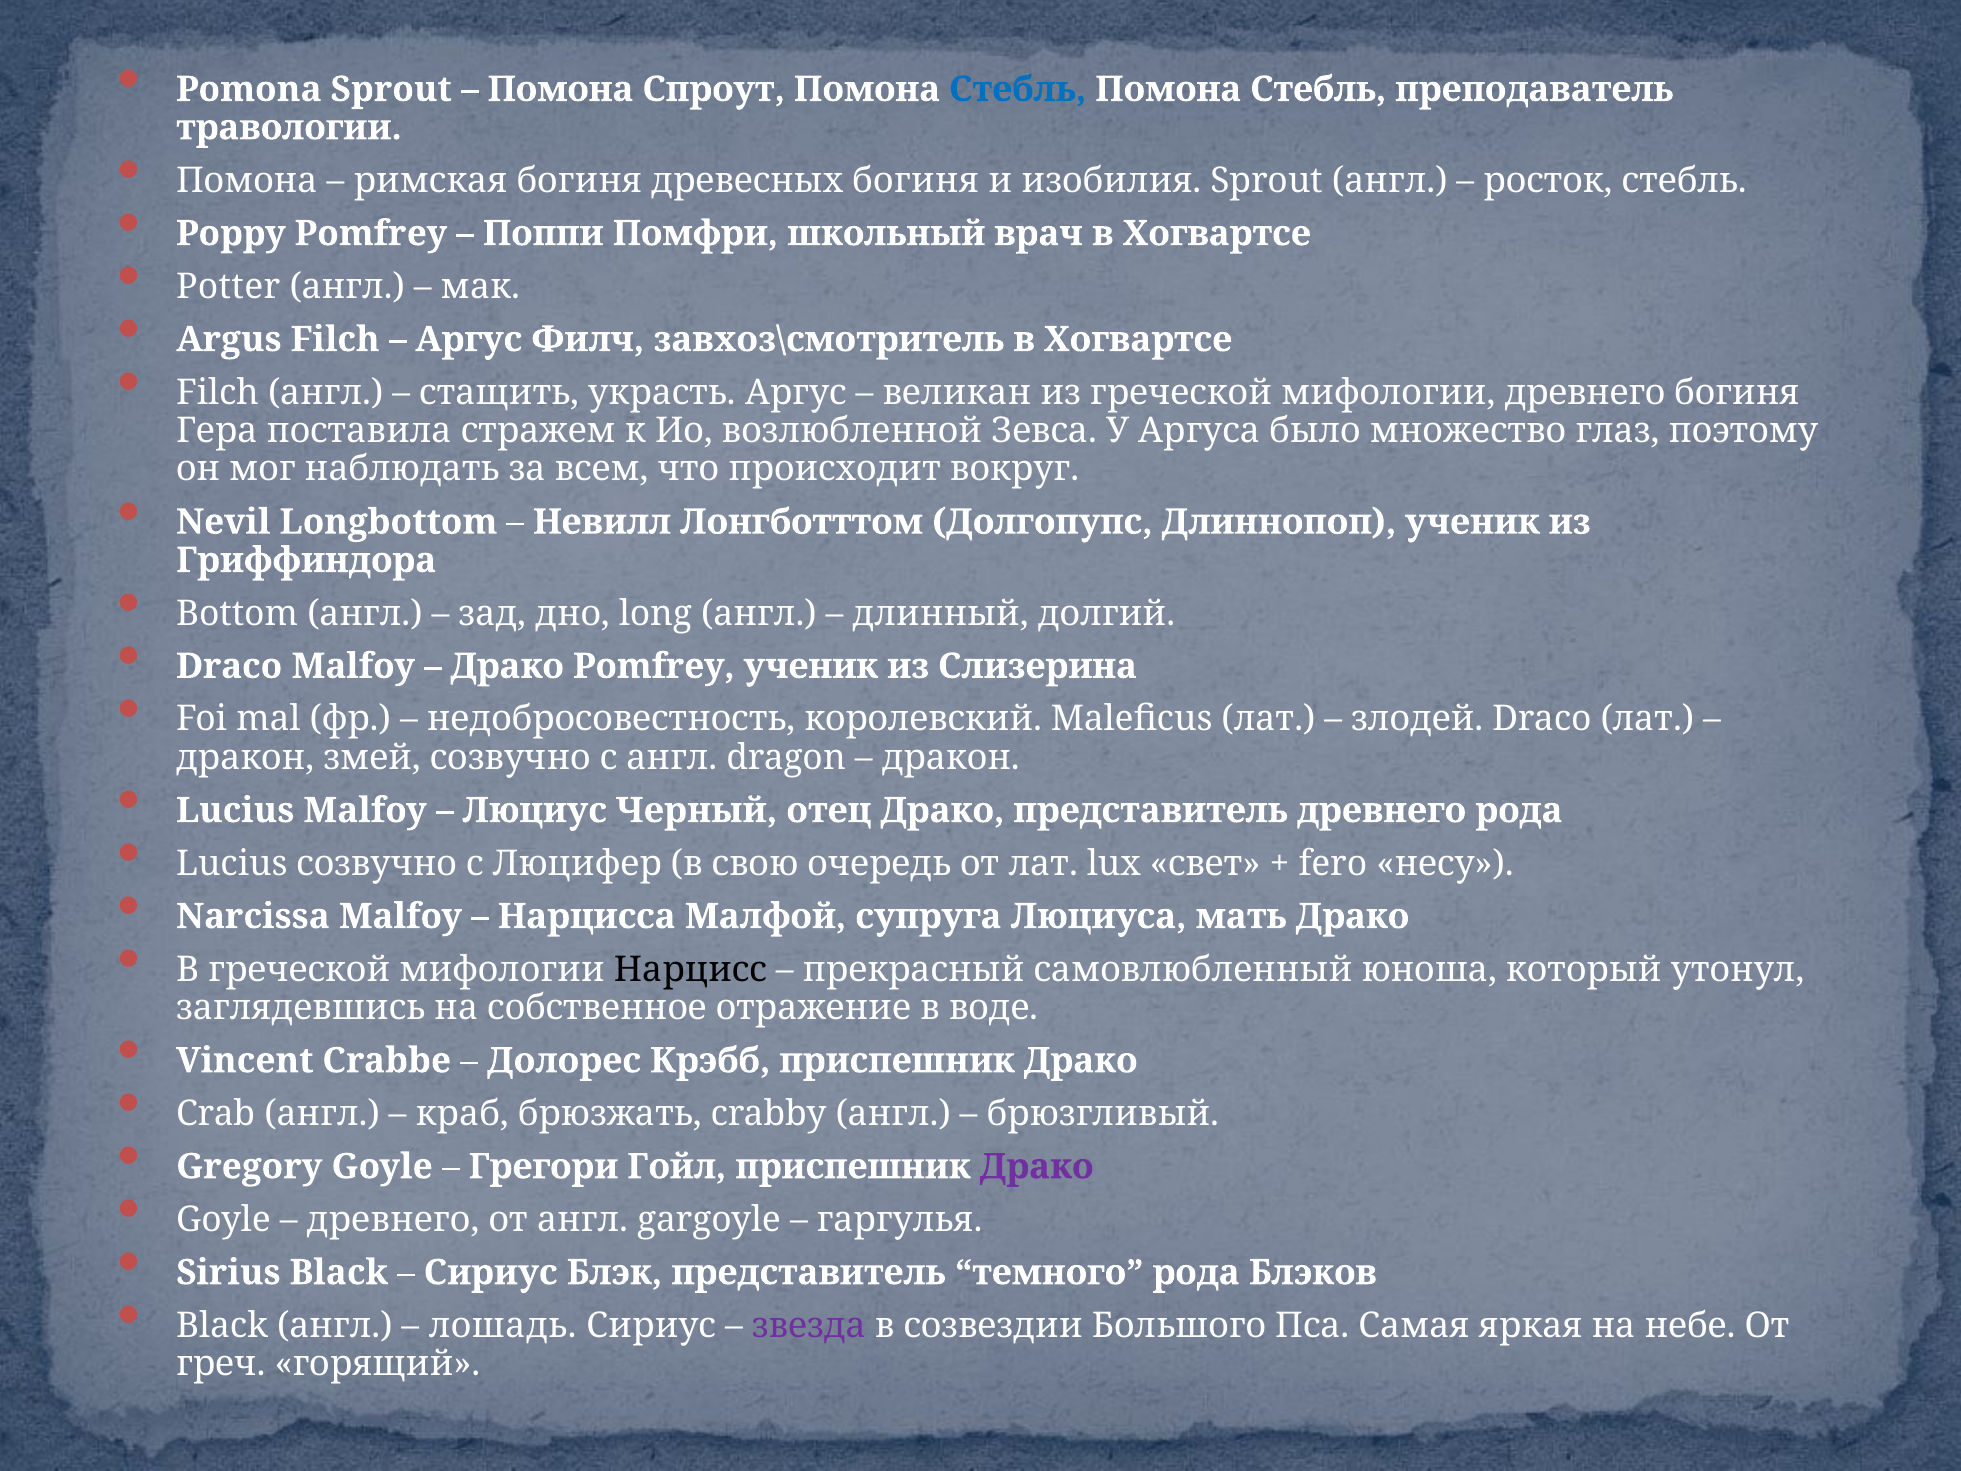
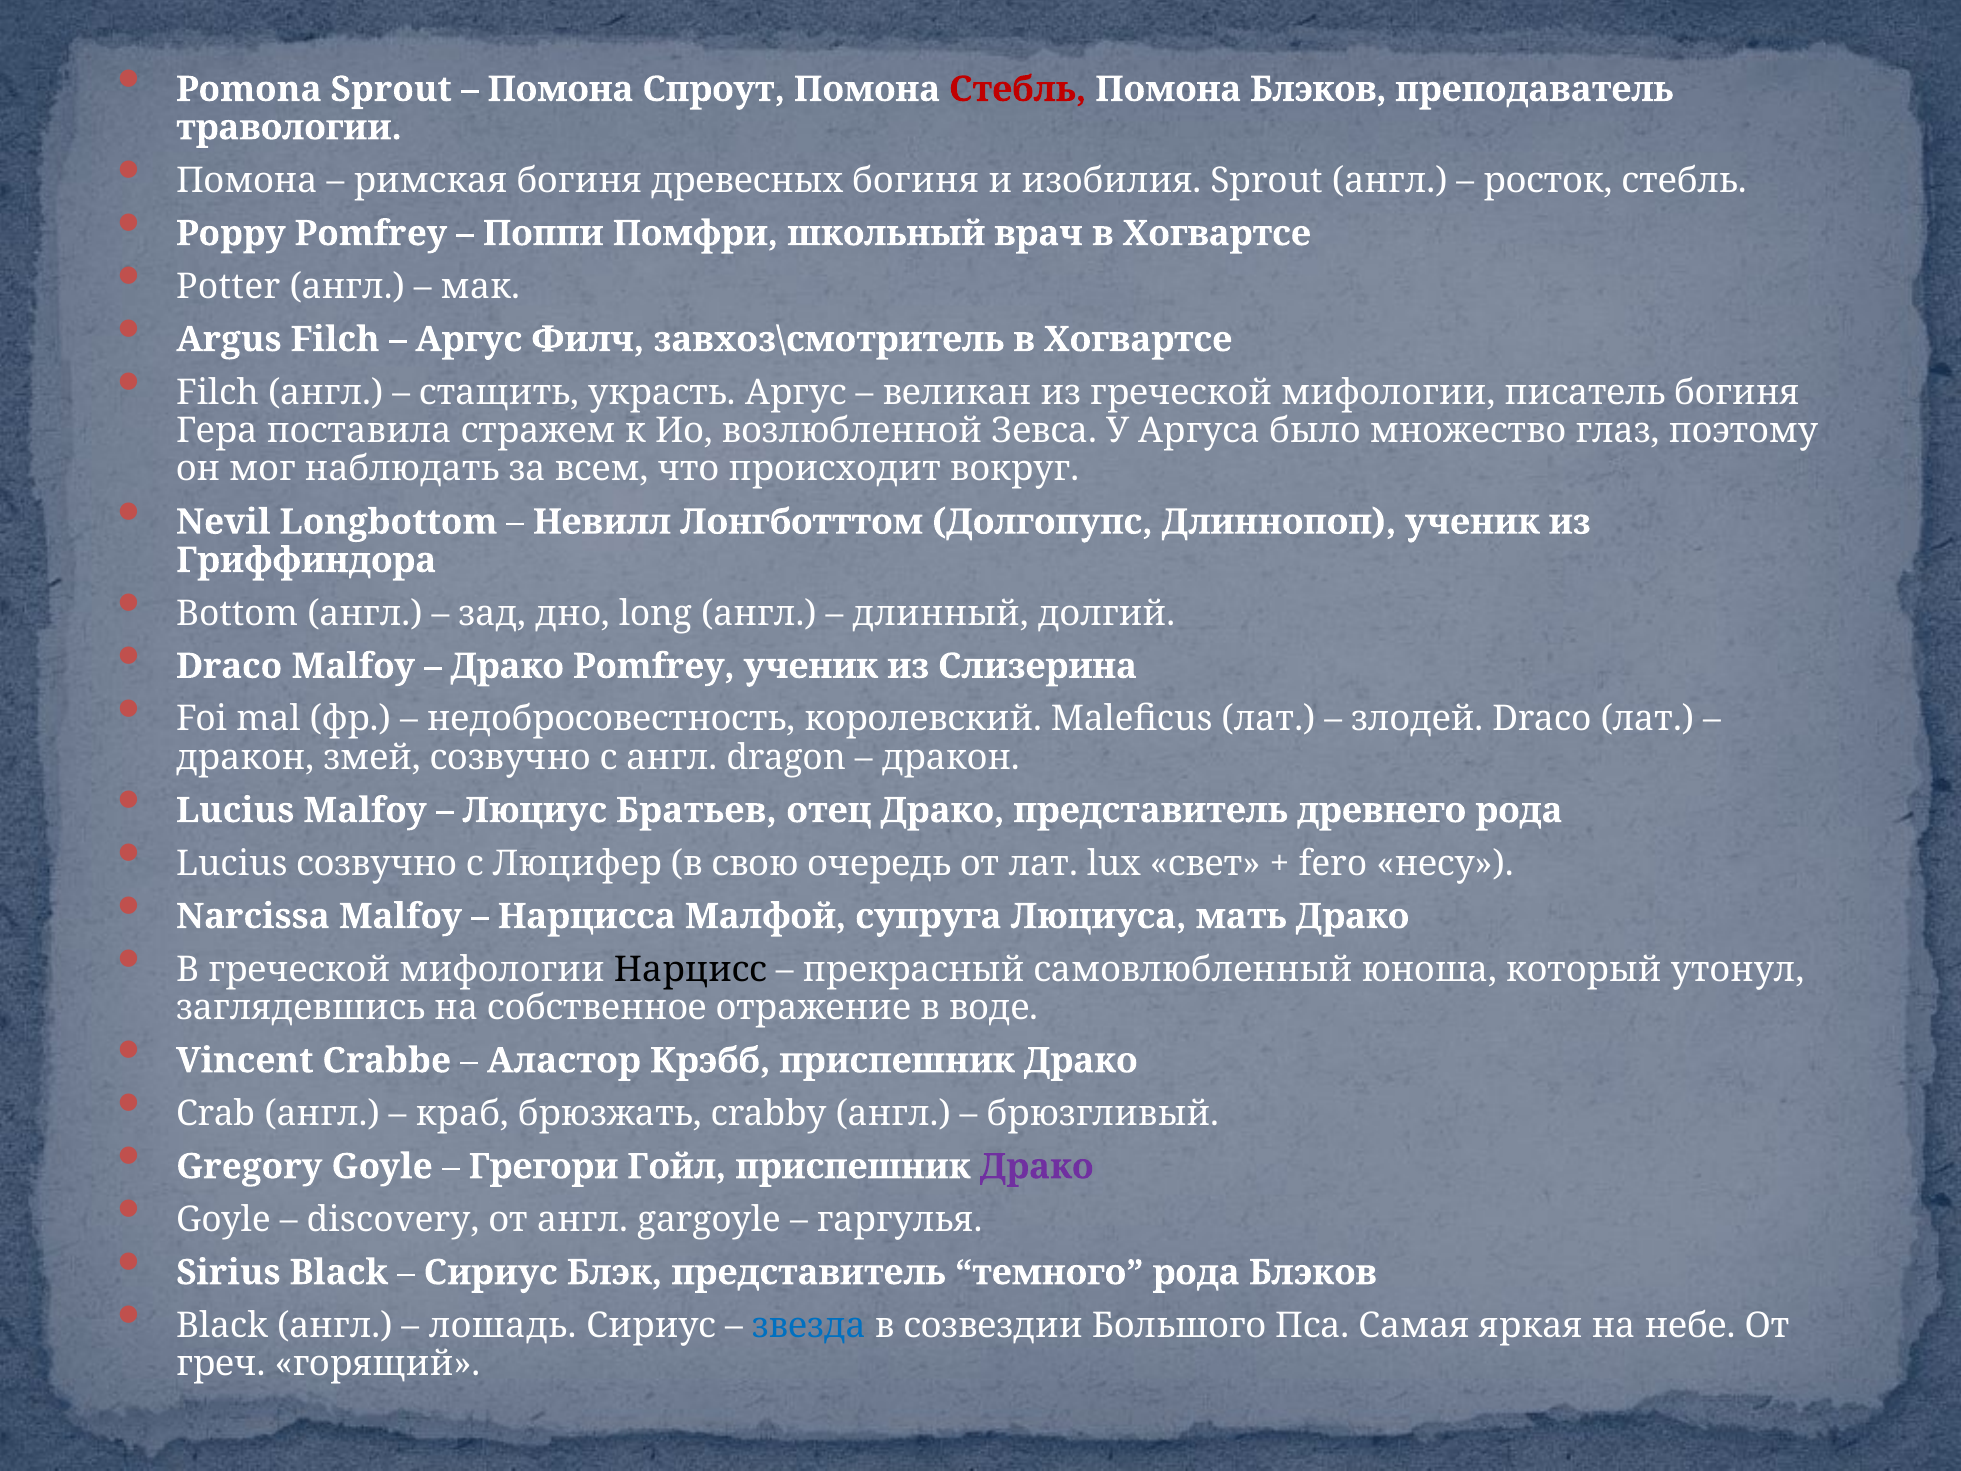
Стебль at (1018, 89) colour: blue -> red
Стебль at (1318, 89): Стебль -> Блэков
мифологии древнего: древнего -> писатель
Черный: Черный -> Братьев
Долорес: Долорес -> Аластор
древнего at (393, 1219): древнего -> discovery
звезда colour: purple -> blue
